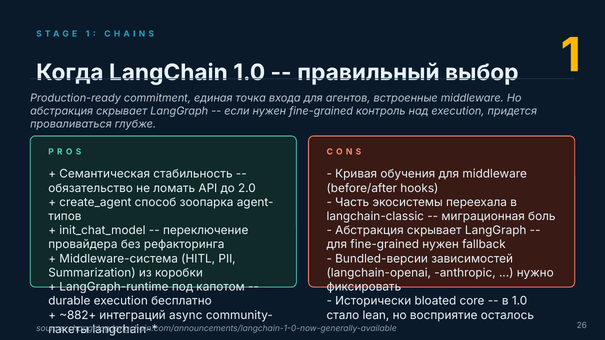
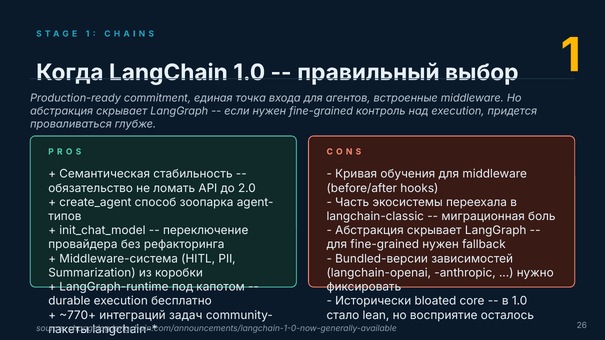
~882+: ~882+ -> ~770+
async: async -> задач
